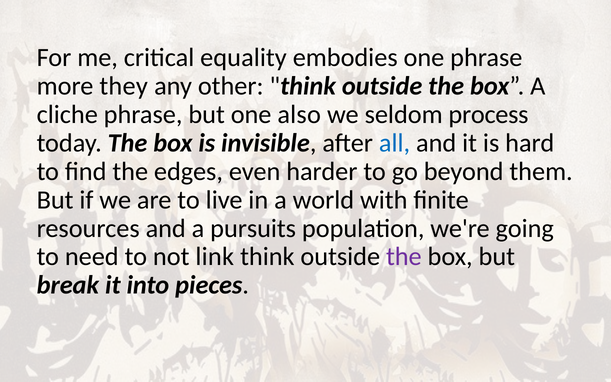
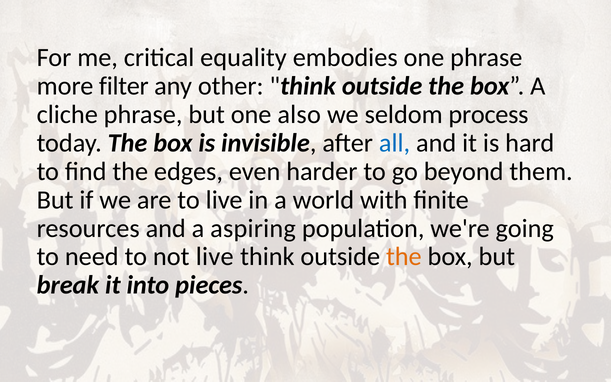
they: they -> filter
pursuits: pursuits -> aspiring
not link: link -> live
the at (404, 257) colour: purple -> orange
